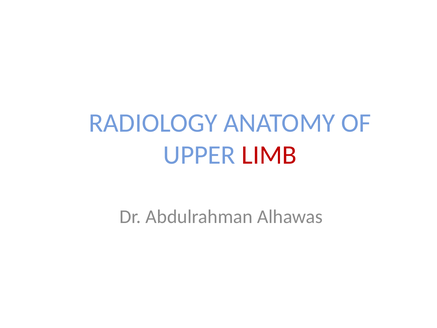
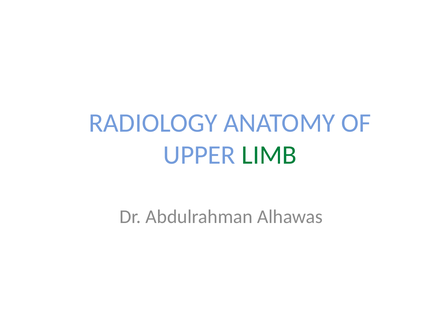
LIMB colour: red -> green
